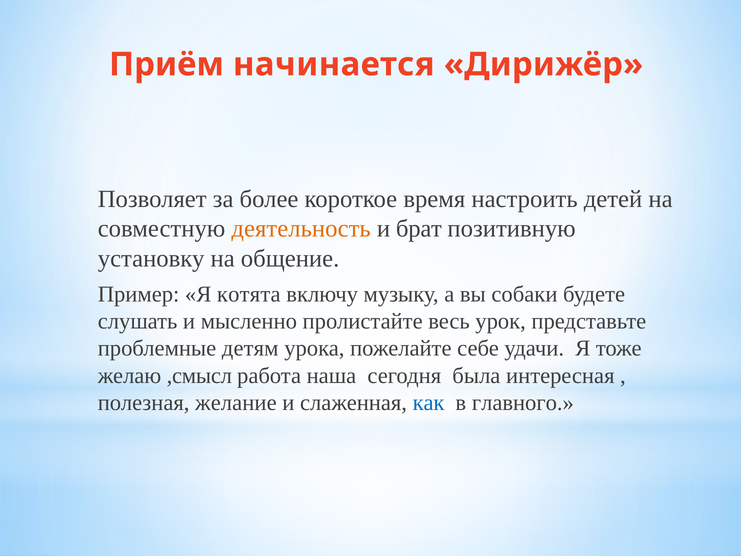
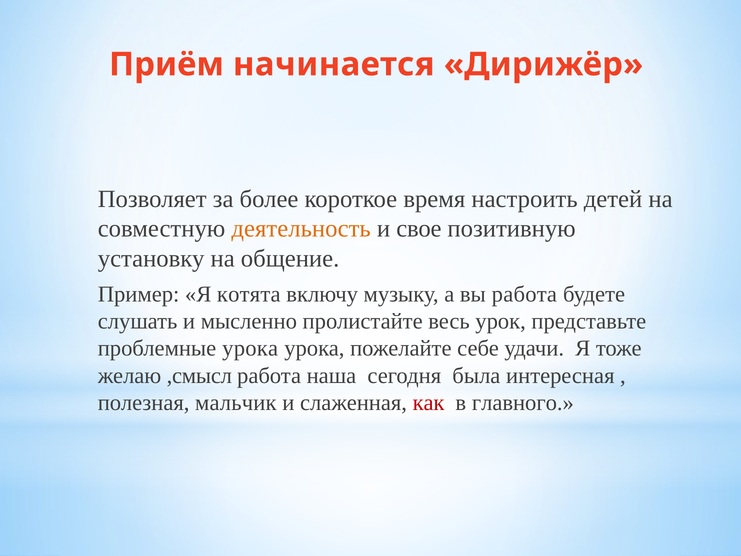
брат: брат -> свое
вы собаки: собаки -> работа
проблемные детям: детям -> урока
желание: желание -> мальчик
как colour: blue -> red
